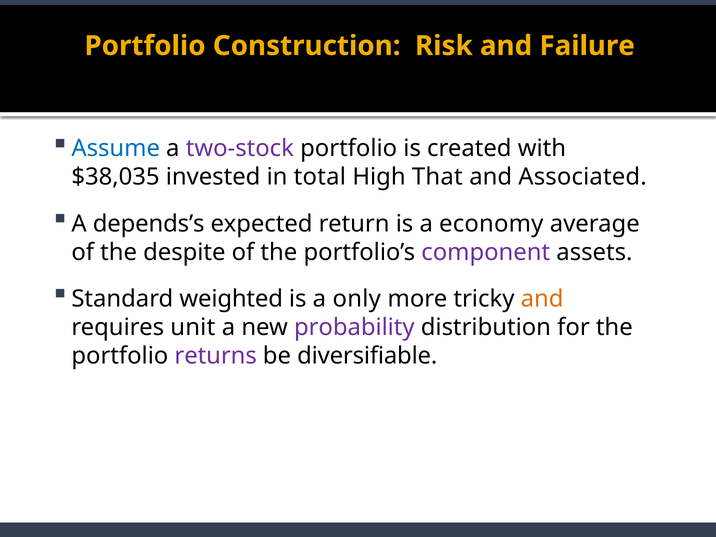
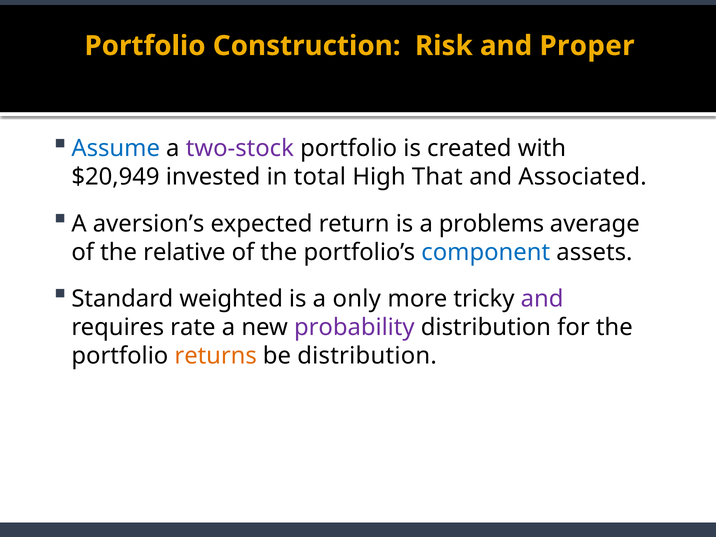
Failure: Failure -> Proper
$38,035: $38,035 -> $20,949
depends’s: depends’s -> aversion’s
economy: economy -> problems
despite: despite -> relative
component colour: purple -> blue
and at (542, 299) colour: orange -> purple
unit: unit -> rate
returns colour: purple -> orange
be diversifiable: diversifiable -> distribution
